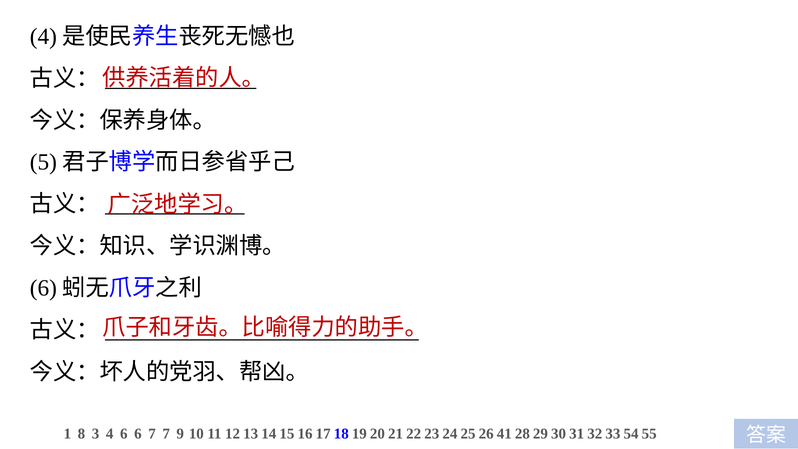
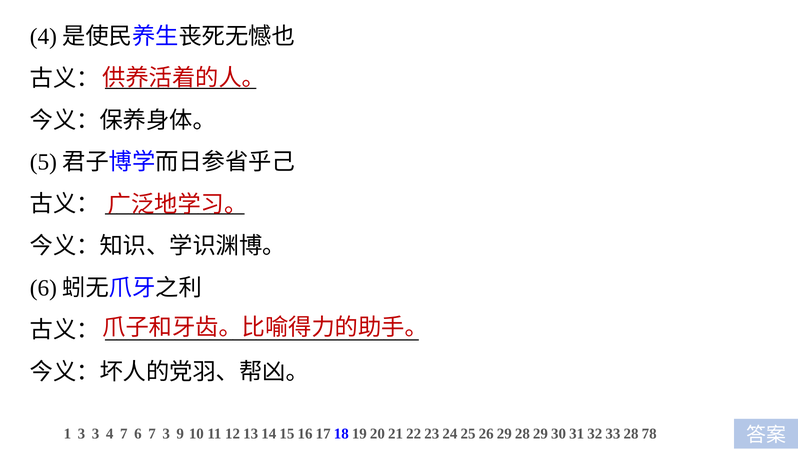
1 8: 8 -> 3
4 6: 6 -> 7
7 7: 7 -> 3
41: 41 -> 29
54: 54 -> 28
55: 55 -> 78
